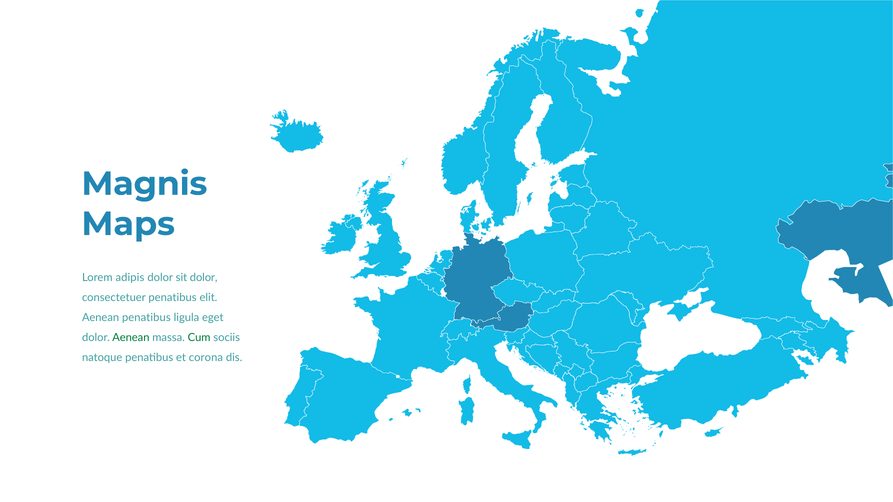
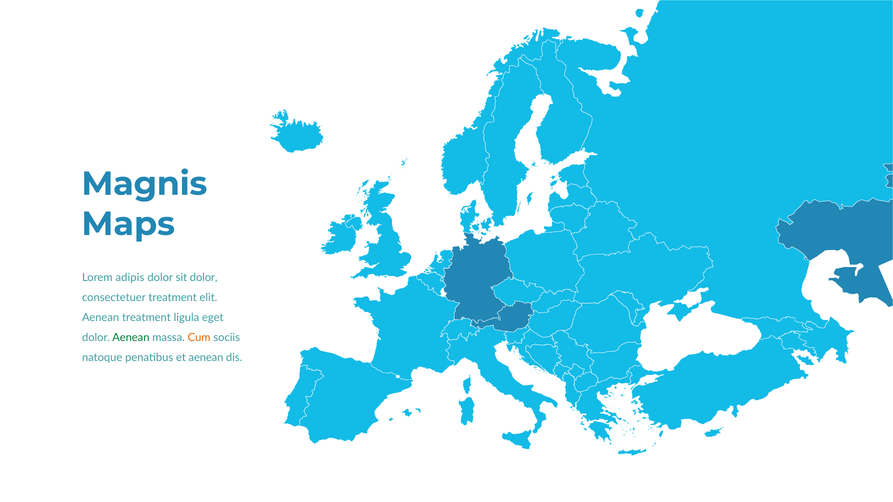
consectetuer penatibus: penatibus -> treatment
Aenean penatibus: penatibus -> treatment
Cum colour: green -> orange
et corona: corona -> aenean
